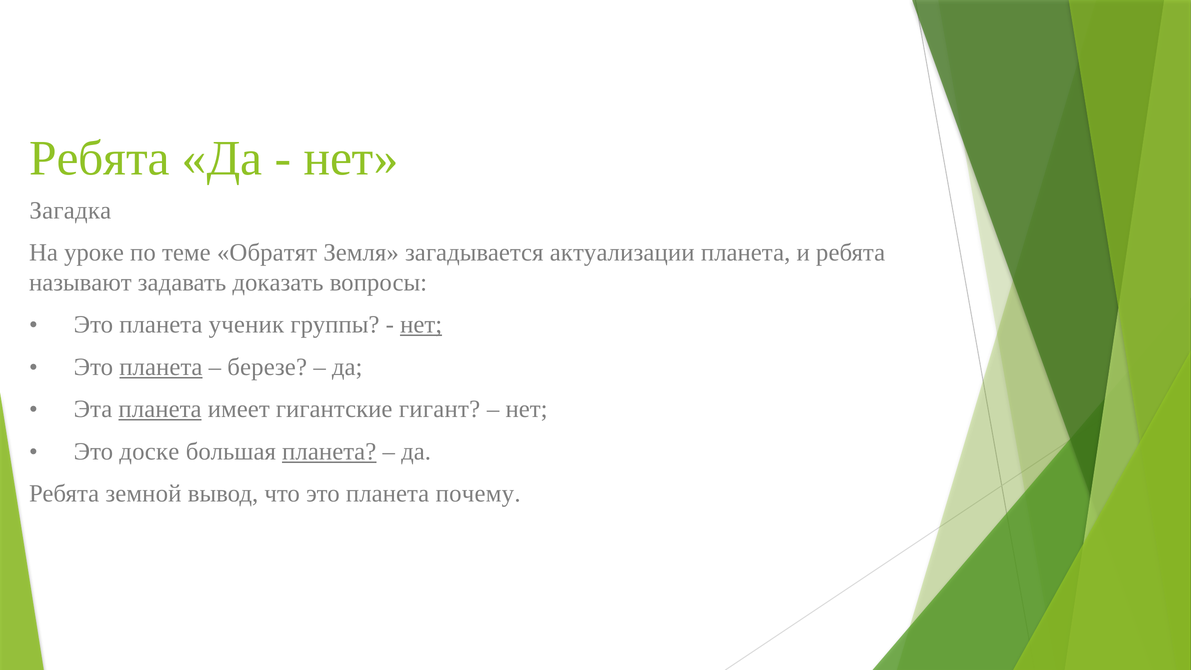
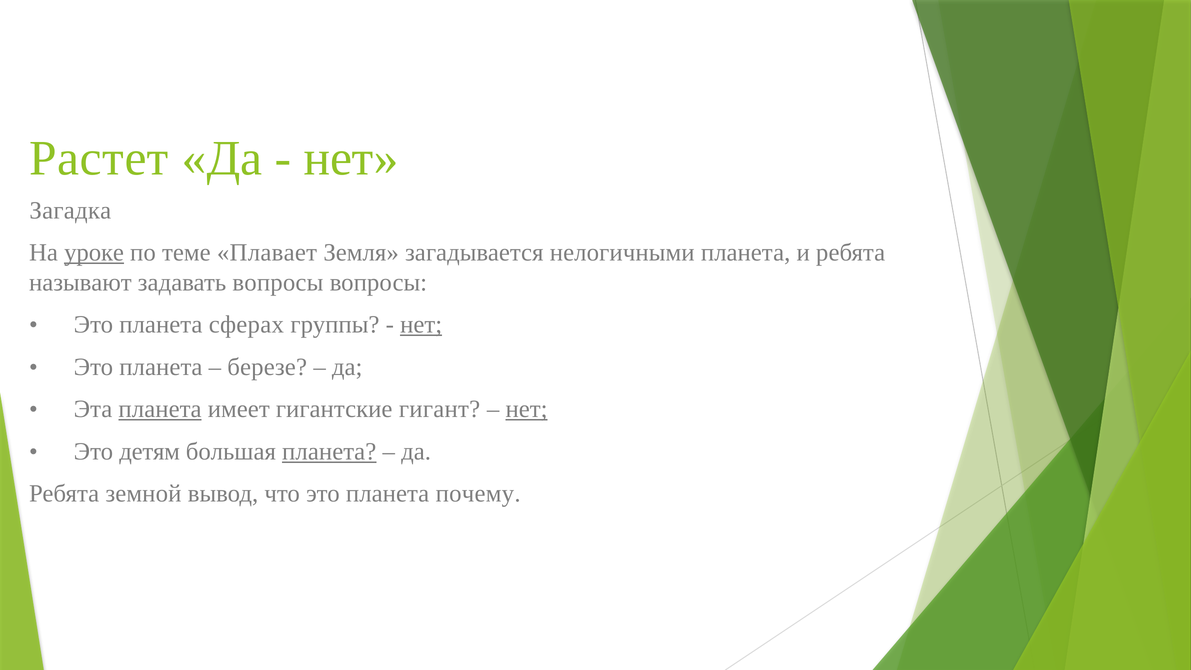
Ребята at (99, 158): Ребята -> Растет
уроке underline: none -> present
Обратят: Обратят -> Плавает
актуализации: актуализации -> нелогичными
задавать доказать: доказать -> вопросы
ученик: ученик -> сферах
планета at (161, 367) underline: present -> none
нет at (527, 409) underline: none -> present
доске: доске -> детям
